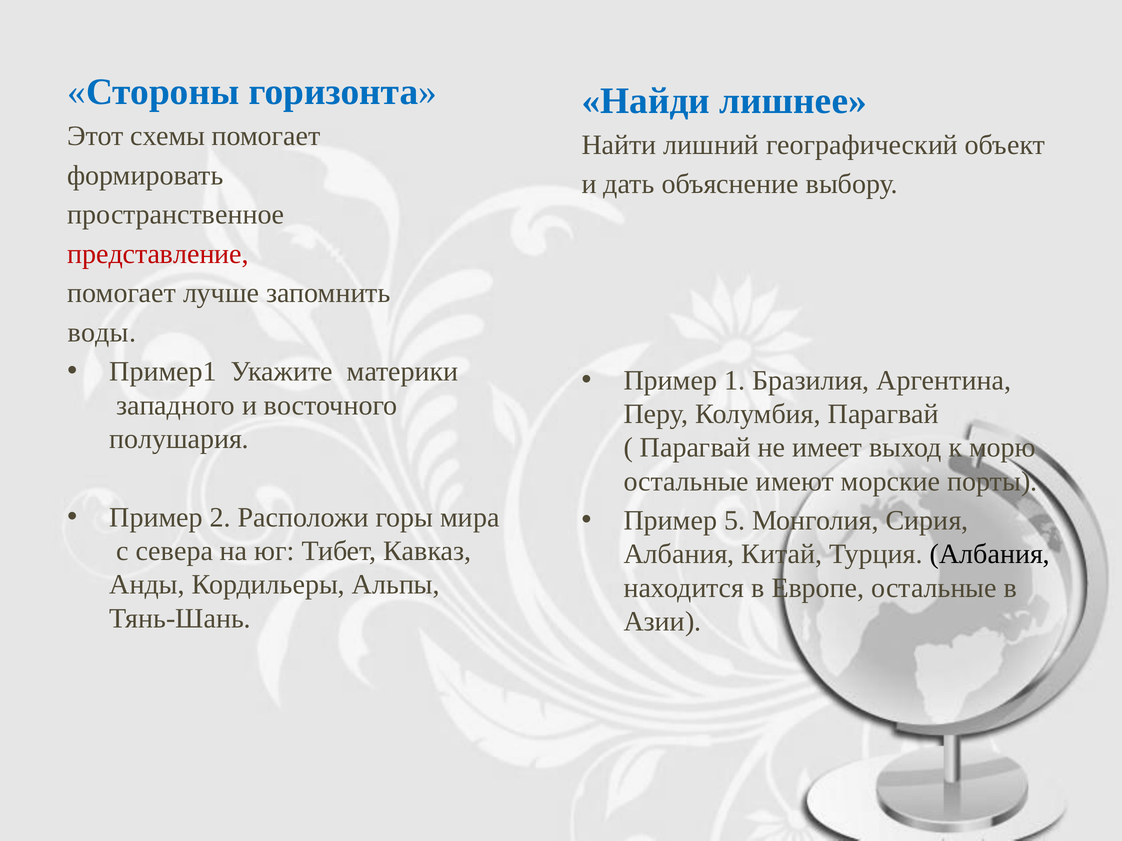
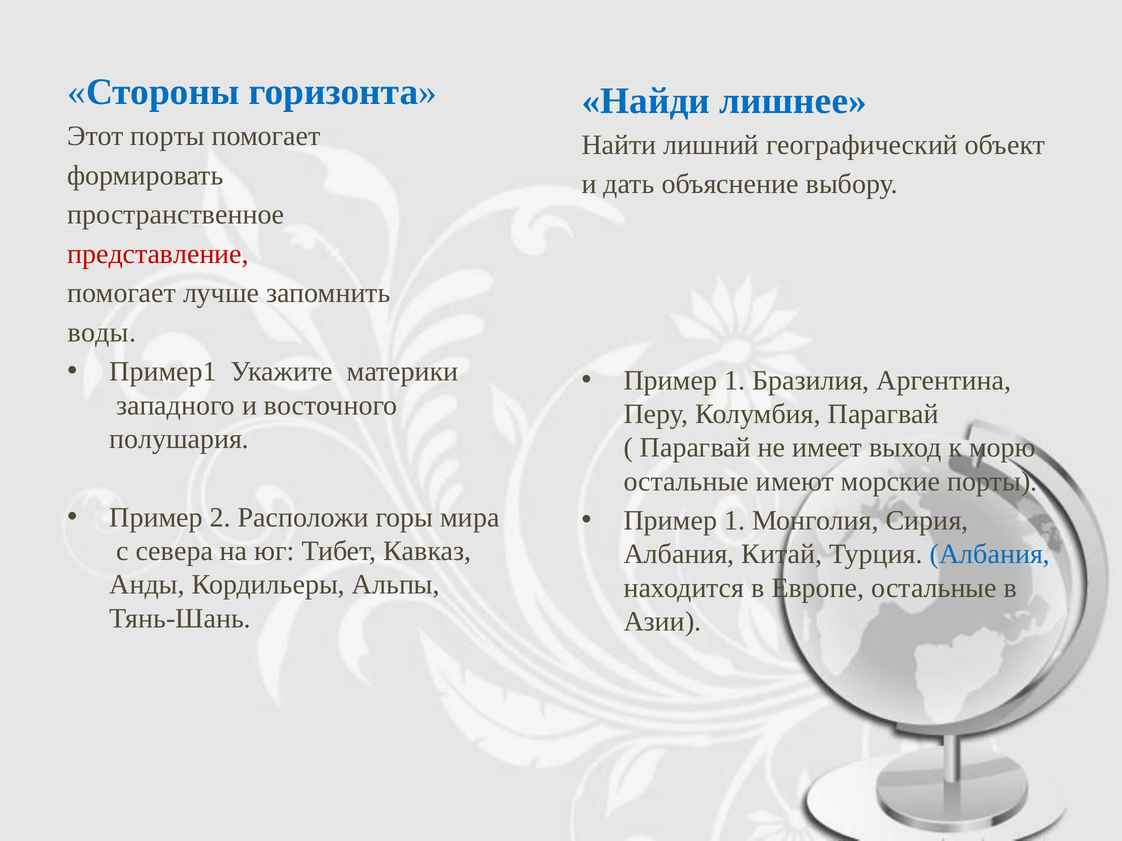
Этот схемы: схемы -> порты
5 at (735, 521): 5 -> 1
Албания at (990, 555) colour: black -> blue
